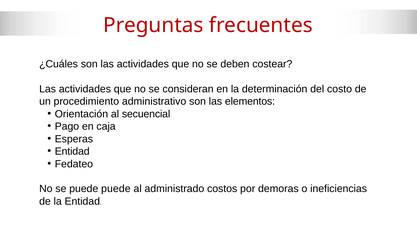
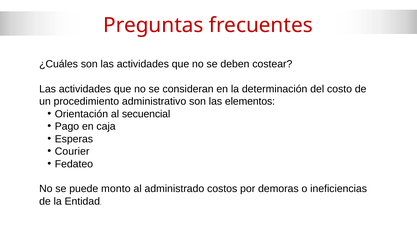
Entidad at (72, 152): Entidad -> Courier
puede puede: puede -> monto
